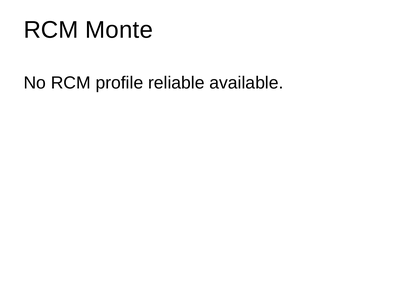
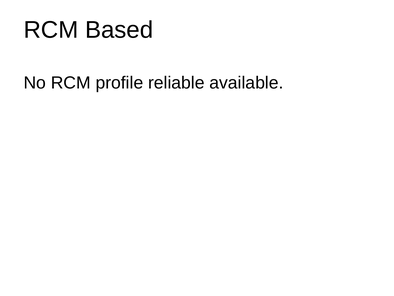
Monte: Monte -> Based
